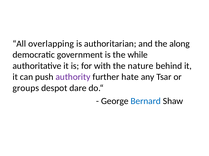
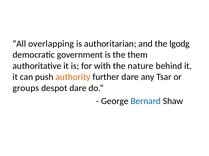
along: along -> lgodg
while: while -> them
authority colour: purple -> orange
further hate: hate -> dare
